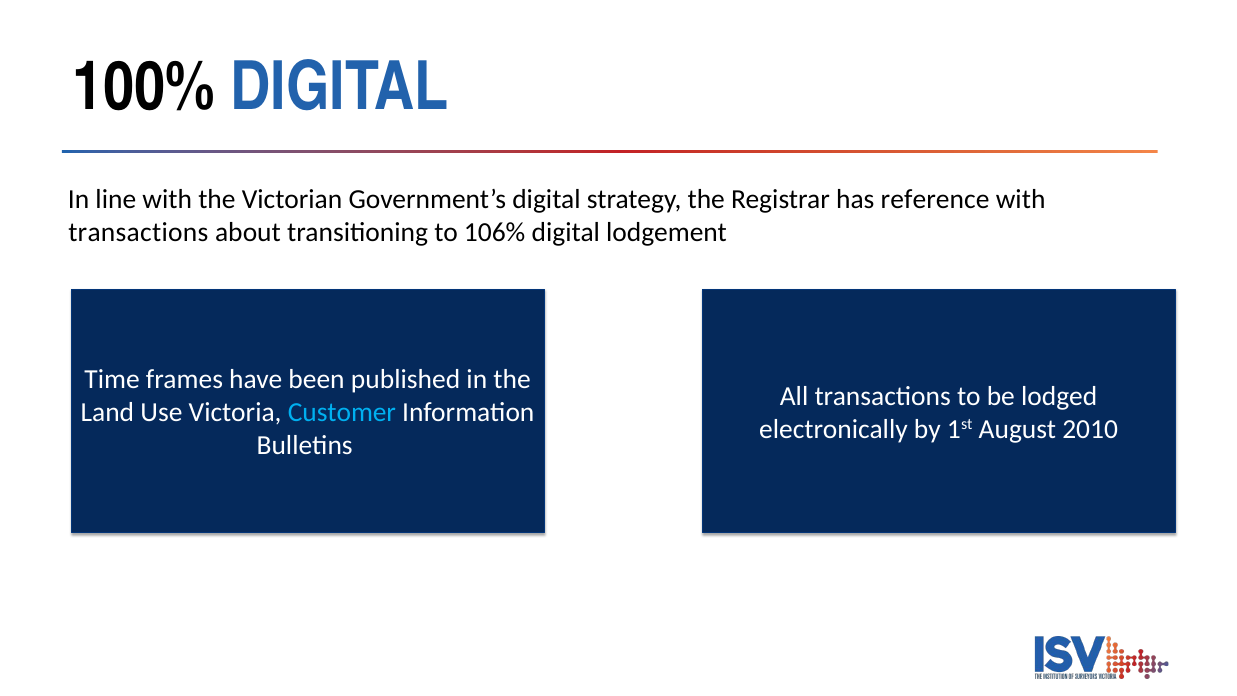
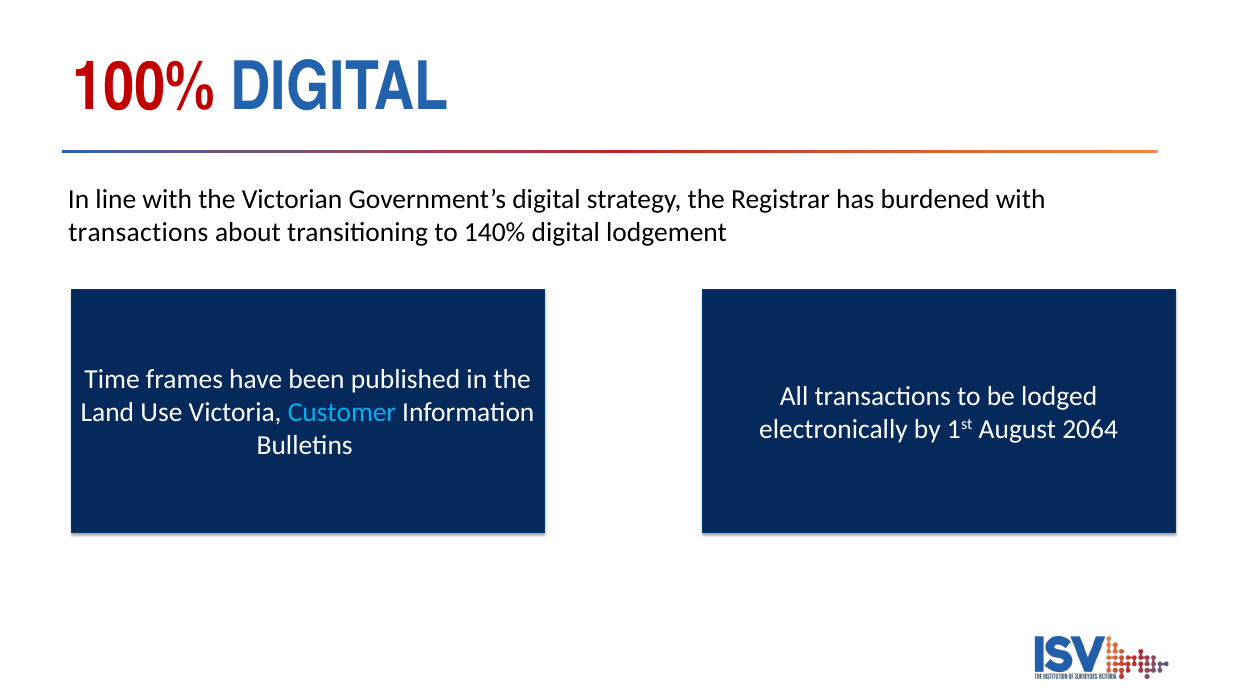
100% colour: black -> red
reference: reference -> burdened
106%: 106% -> 140%
2010: 2010 -> 2064
